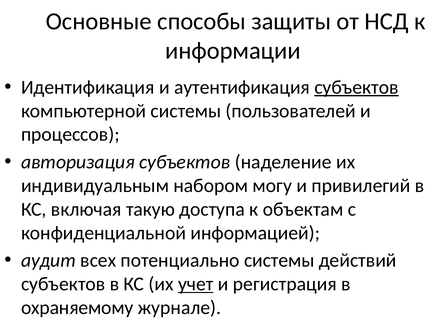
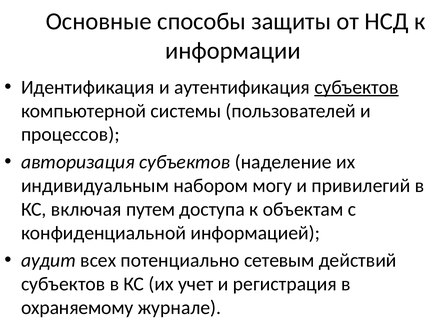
такую: такую -> путем
потенциально системы: системы -> сетевым
учет underline: present -> none
